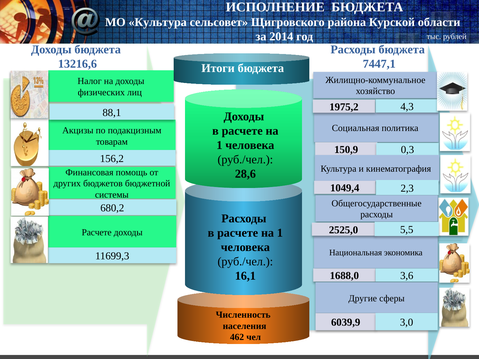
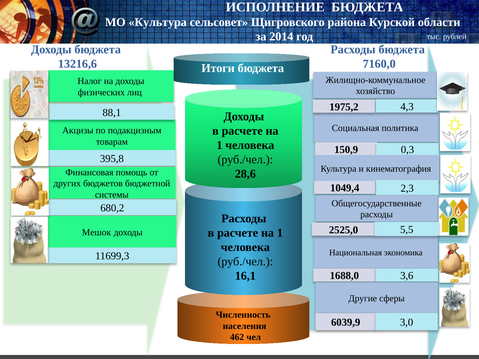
7447,1: 7447,1 -> 7160,0
156,2: 156,2 -> 395,8
Расчете at (97, 232): Расчете -> Мешок
